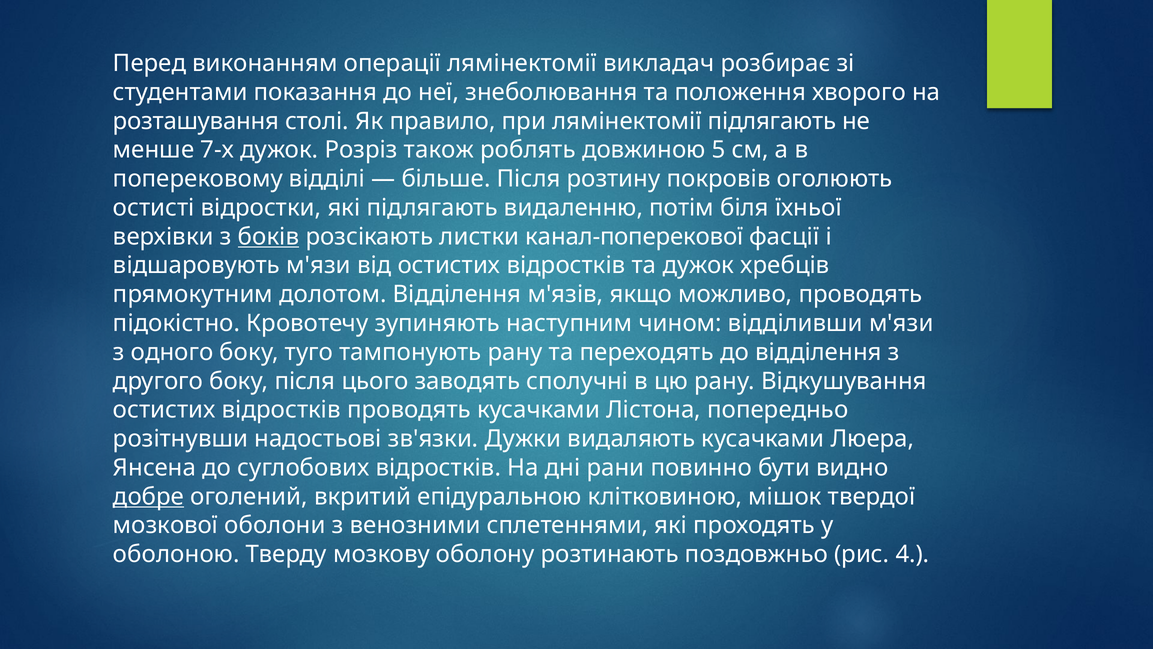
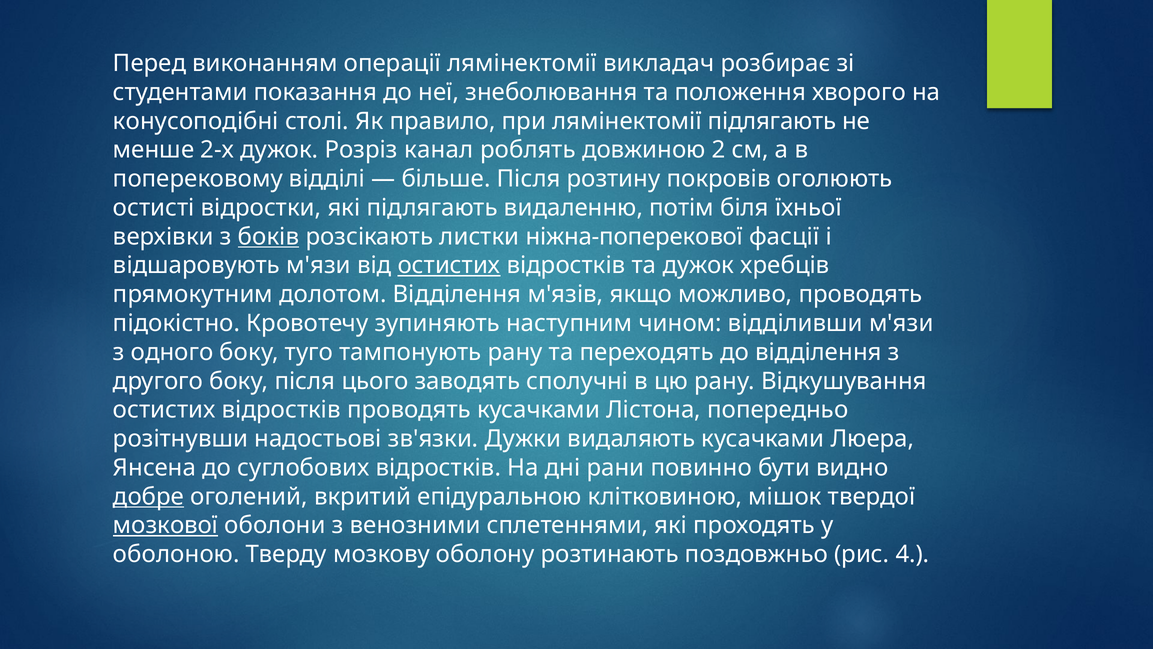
розташування: розташування -> конусоподібні
7-х: 7-х -> 2-х
також: також -> канал
5: 5 -> 2
канал-поперекової: канал-поперекової -> ніжна-поперекової
остистих at (449, 265) underline: none -> present
мозкової underline: none -> present
